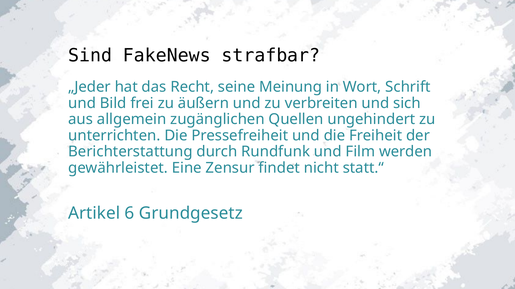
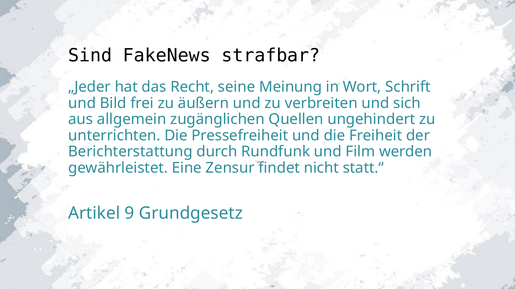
6: 6 -> 9
